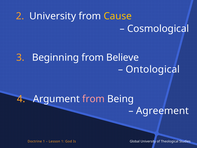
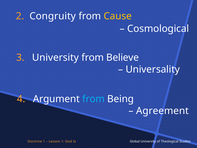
2 University: University -> Congruity
3 Beginning: Beginning -> University
Ontological: Ontological -> Universality
from at (94, 99) colour: pink -> light blue
